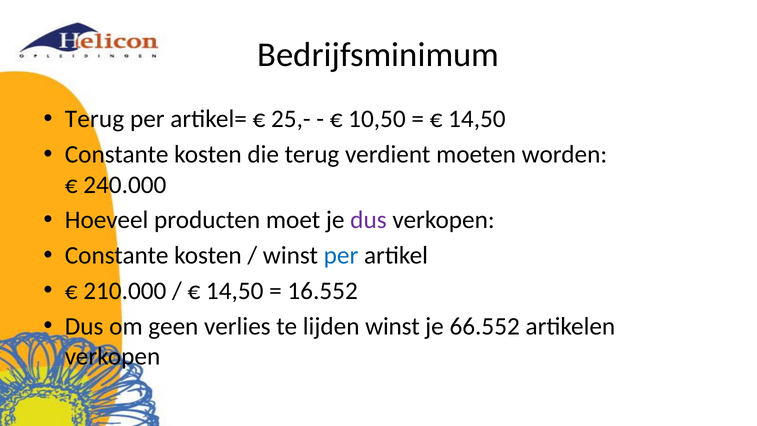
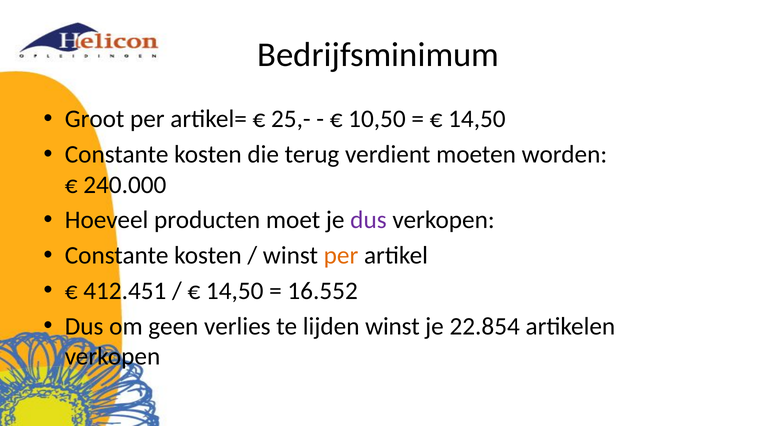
Terug at (94, 119): Terug -> Groot
per at (341, 255) colour: blue -> orange
210.000: 210.000 -> 412.451
66.552: 66.552 -> 22.854
